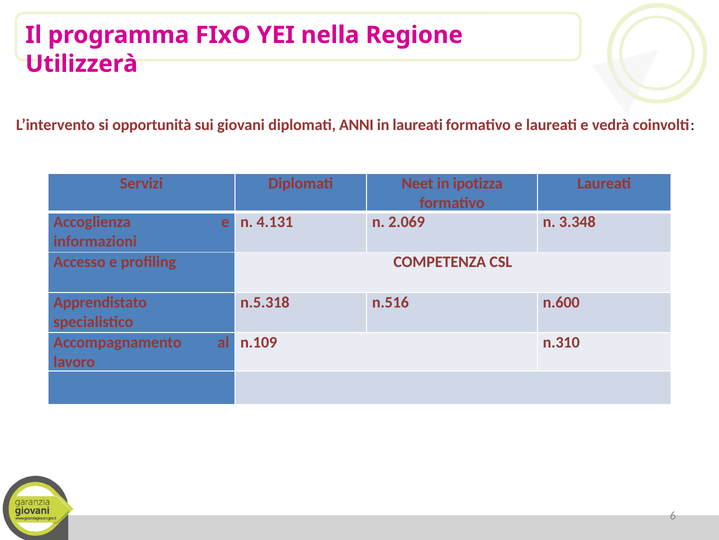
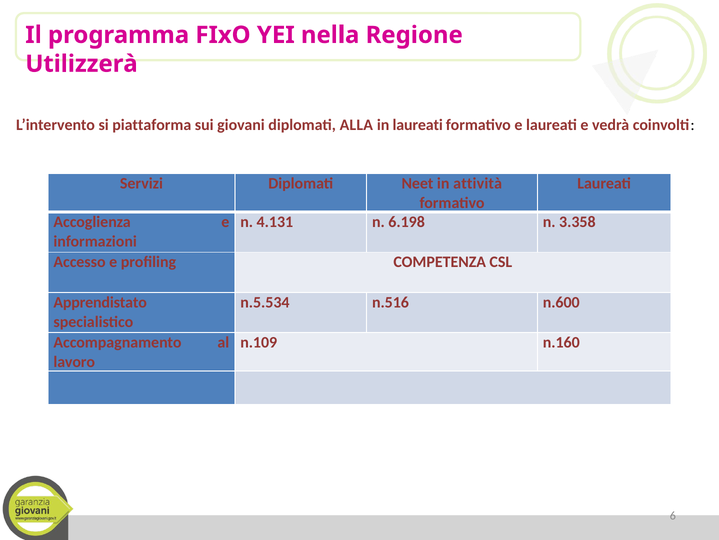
opportunità: opportunità -> piattaforma
ANNI: ANNI -> ALLA
ipotizza: ipotizza -> attività
2.069: 2.069 -> 6.198
3.348: 3.348 -> 3.358
n.5.318: n.5.318 -> n.5.534
n.310: n.310 -> n.160
